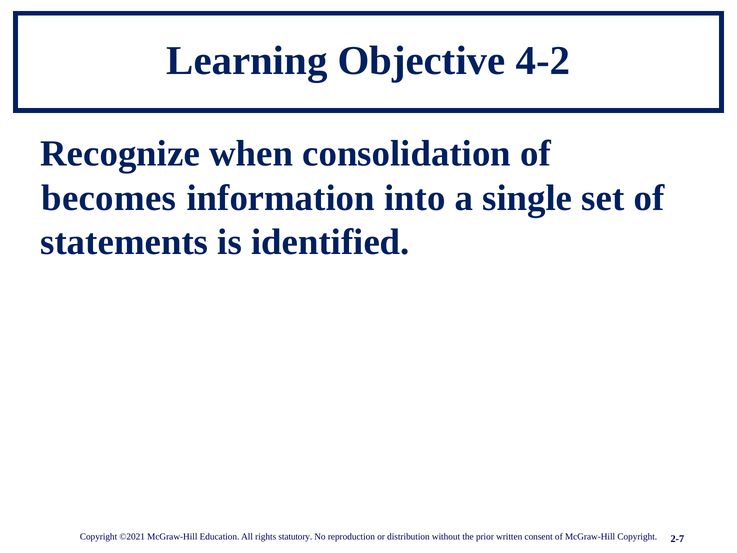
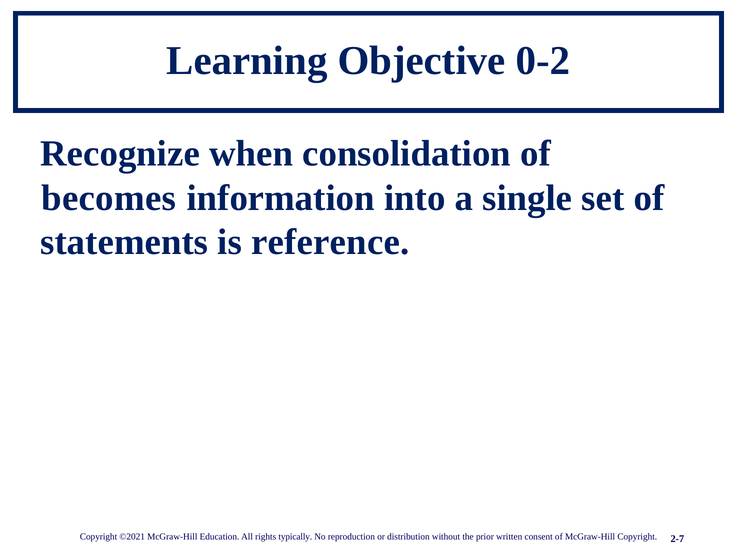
4-2: 4-2 -> 0-2
identified: identified -> reference
statutory: statutory -> typically
